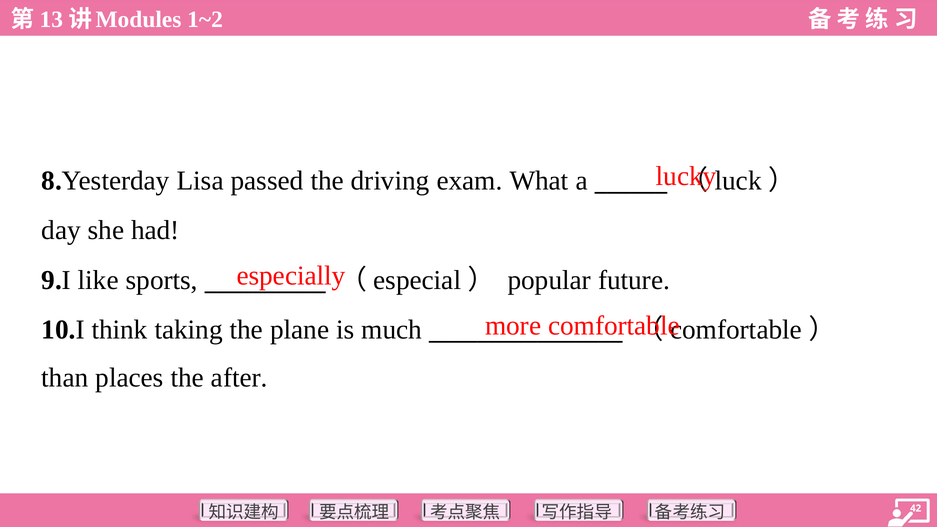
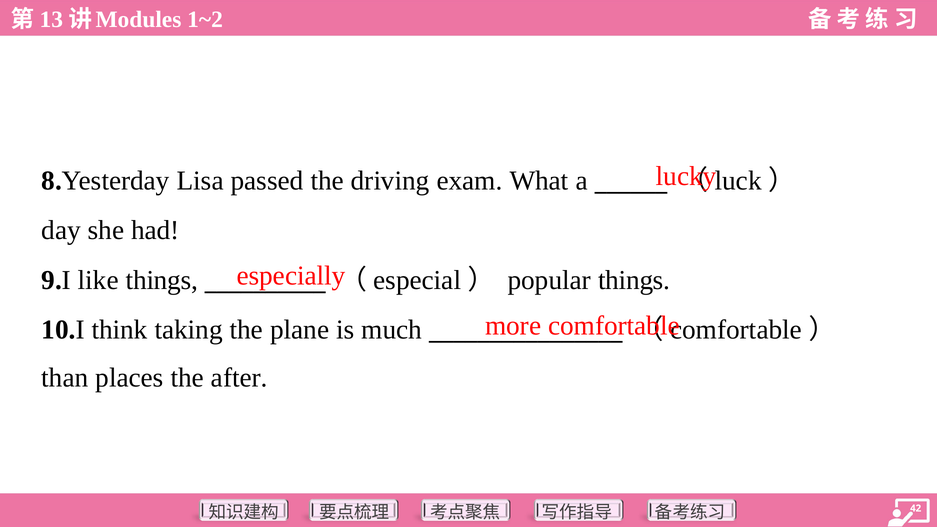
like sports: sports -> things
popular future: future -> things
